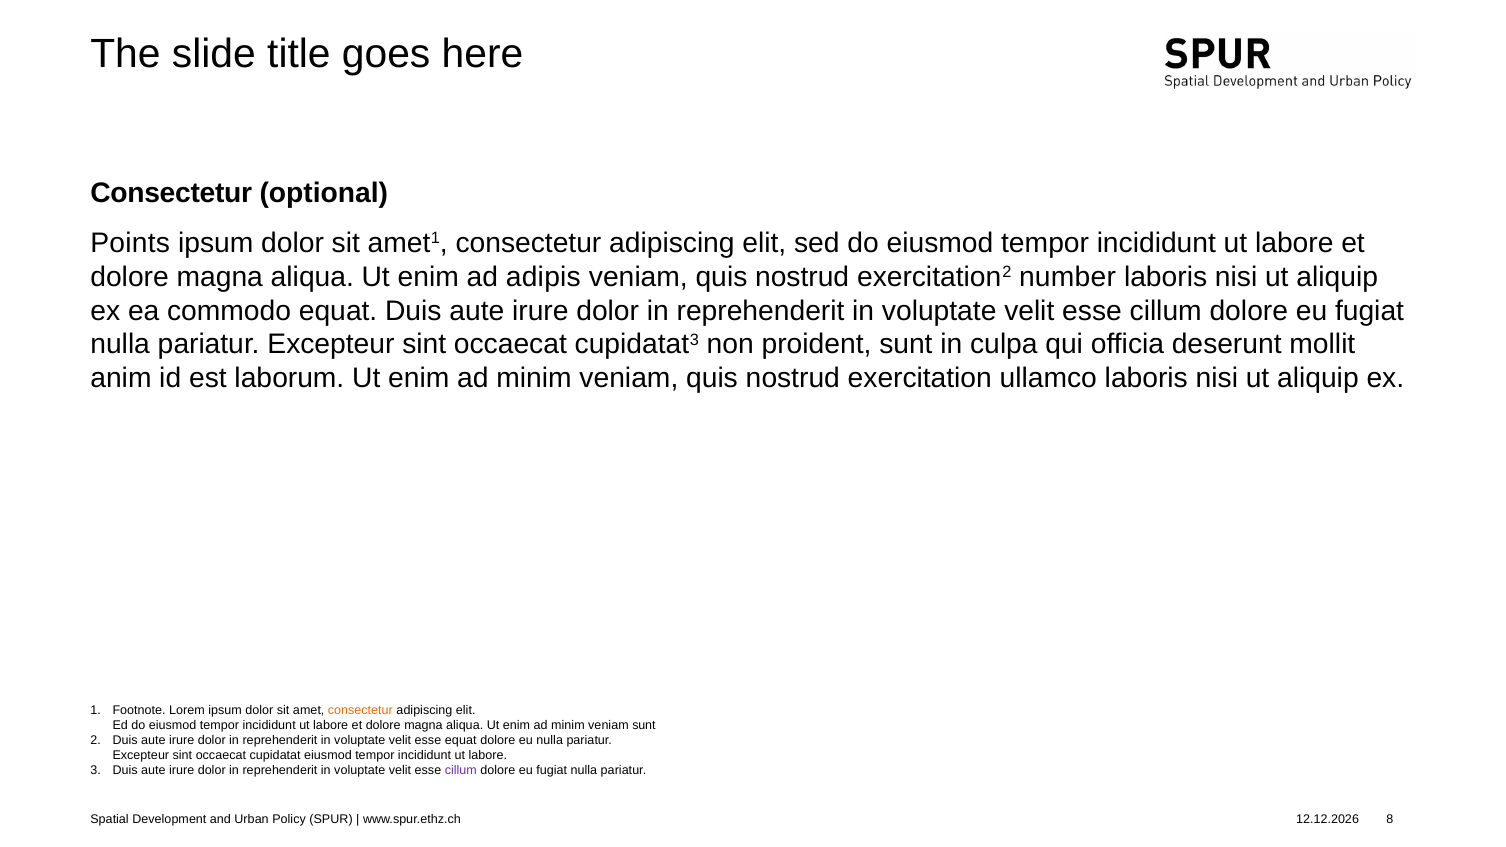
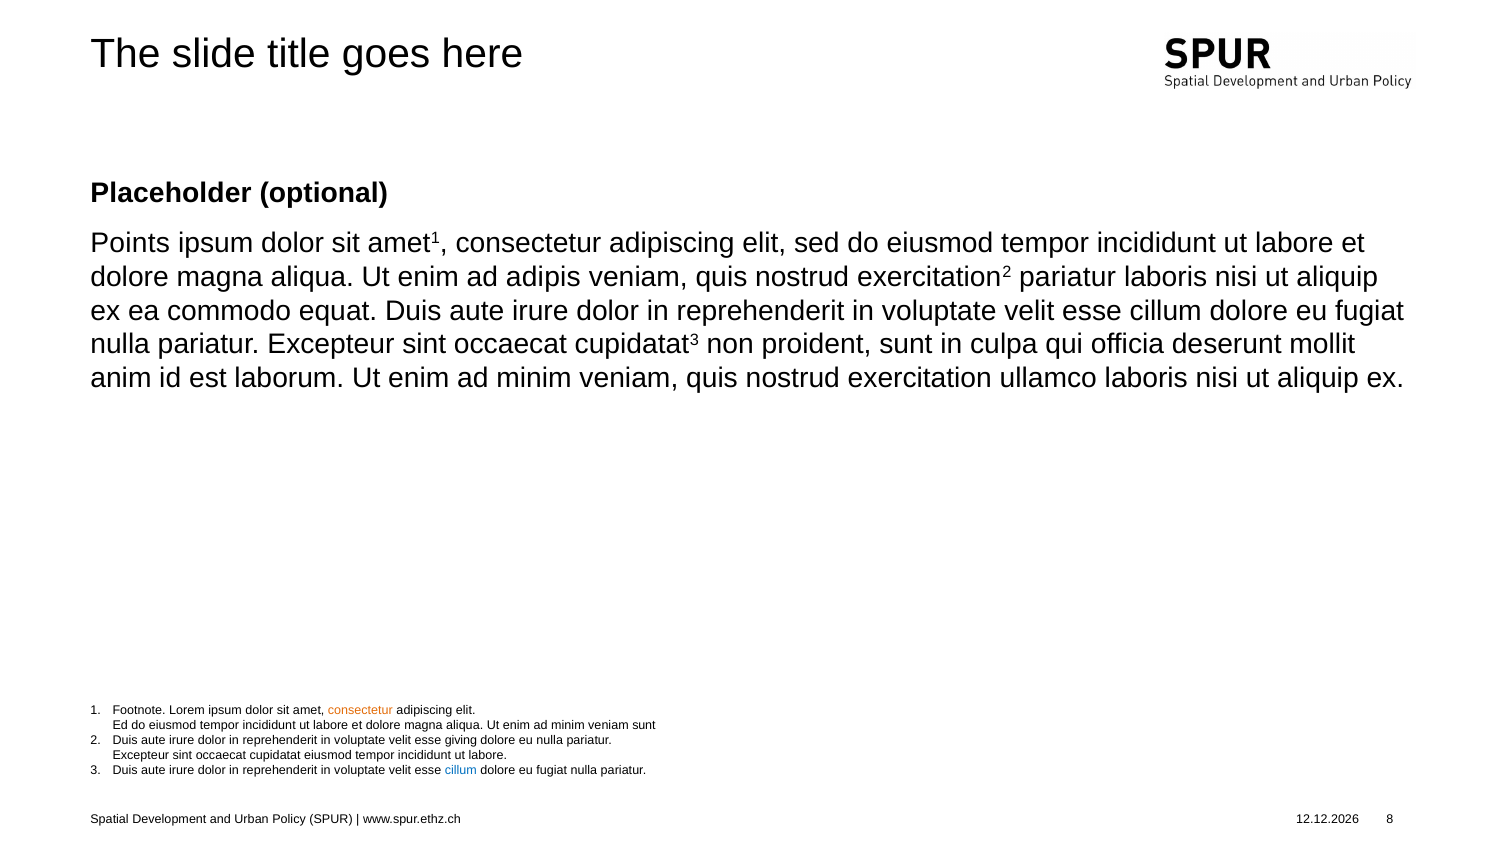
Consectetur at (171, 193): Consectetur -> Placeholder
exercitation2 number: number -> pariatur
esse equat: equat -> giving
cillum at (461, 770) colour: purple -> blue
